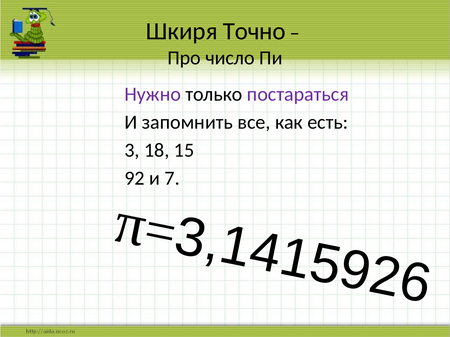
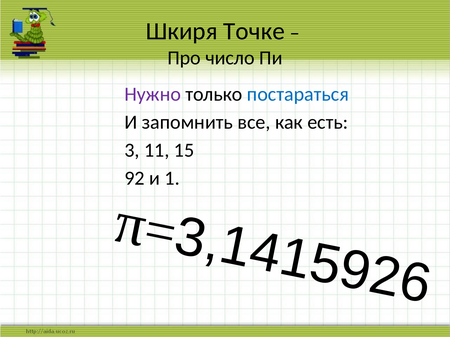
Точно: Точно -> Точке
постараться colour: purple -> blue
18: 18 -> 11
и 7: 7 -> 1
